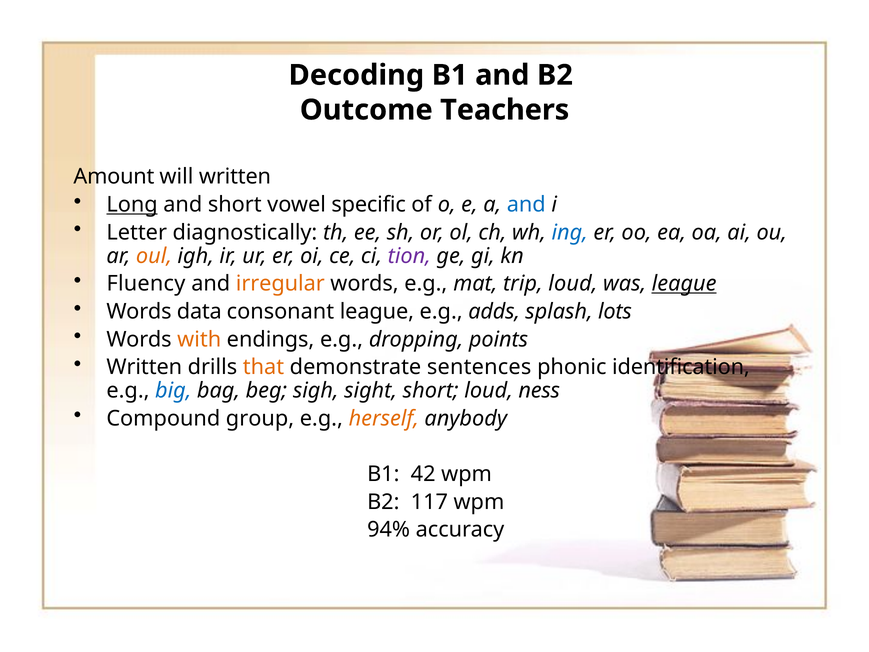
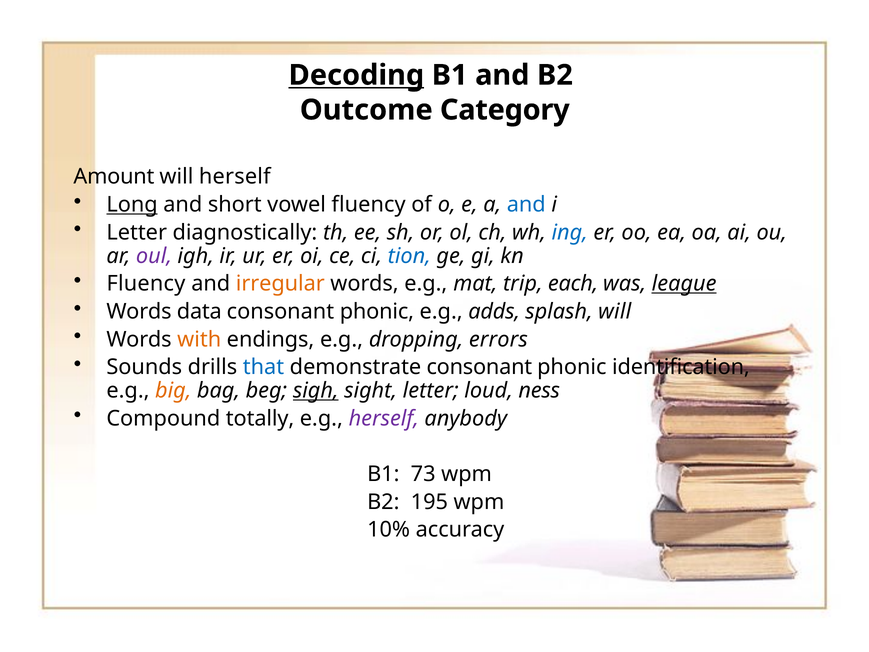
Decoding underline: none -> present
Teachers: Teachers -> Category
will written: written -> herself
vowel specific: specific -> fluency
oul colour: orange -> purple
tion colour: purple -> blue
trip loud: loud -> each
league at (377, 311): league -> phonic
splash lots: lots -> will
points: points -> errors
Written at (144, 367): Written -> Sounds
that colour: orange -> blue
demonstrate sentences: sentences -> consonant
big colour: blue -> orange
sigh underline: none -> present
sight short: short -> letter
group: group -> totally
herself at (384, 418) colour: orange -> purple
42: 42 -> 73
117: 117 -> 195
94%: 94% -> 10%
